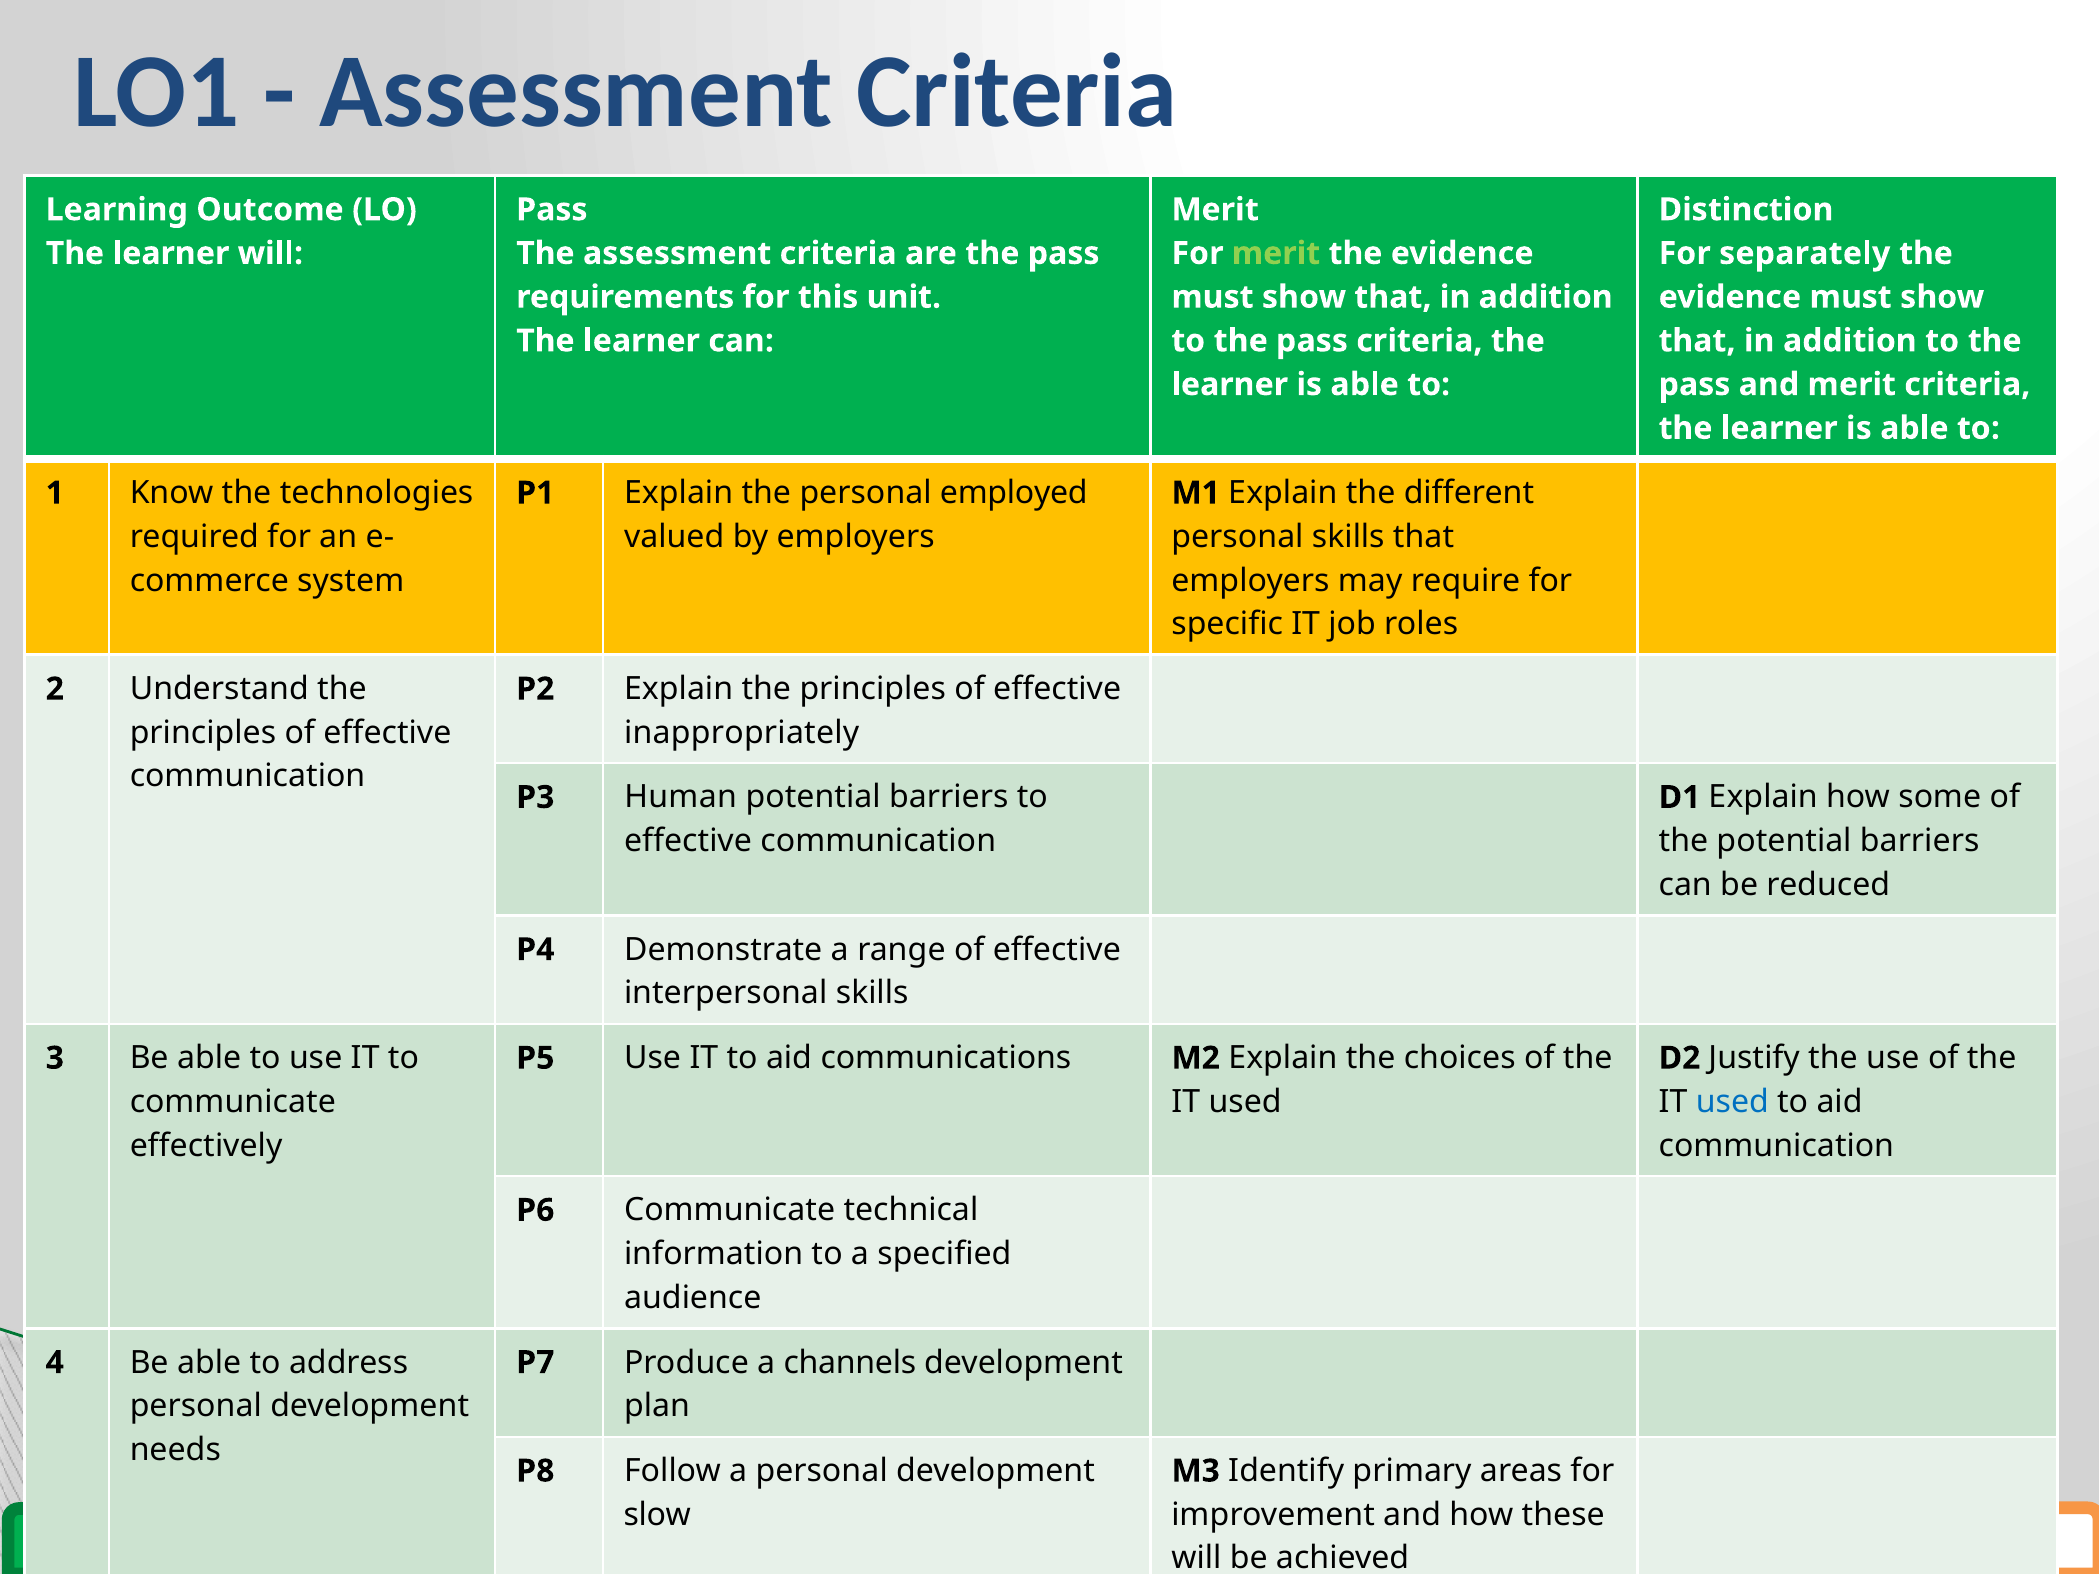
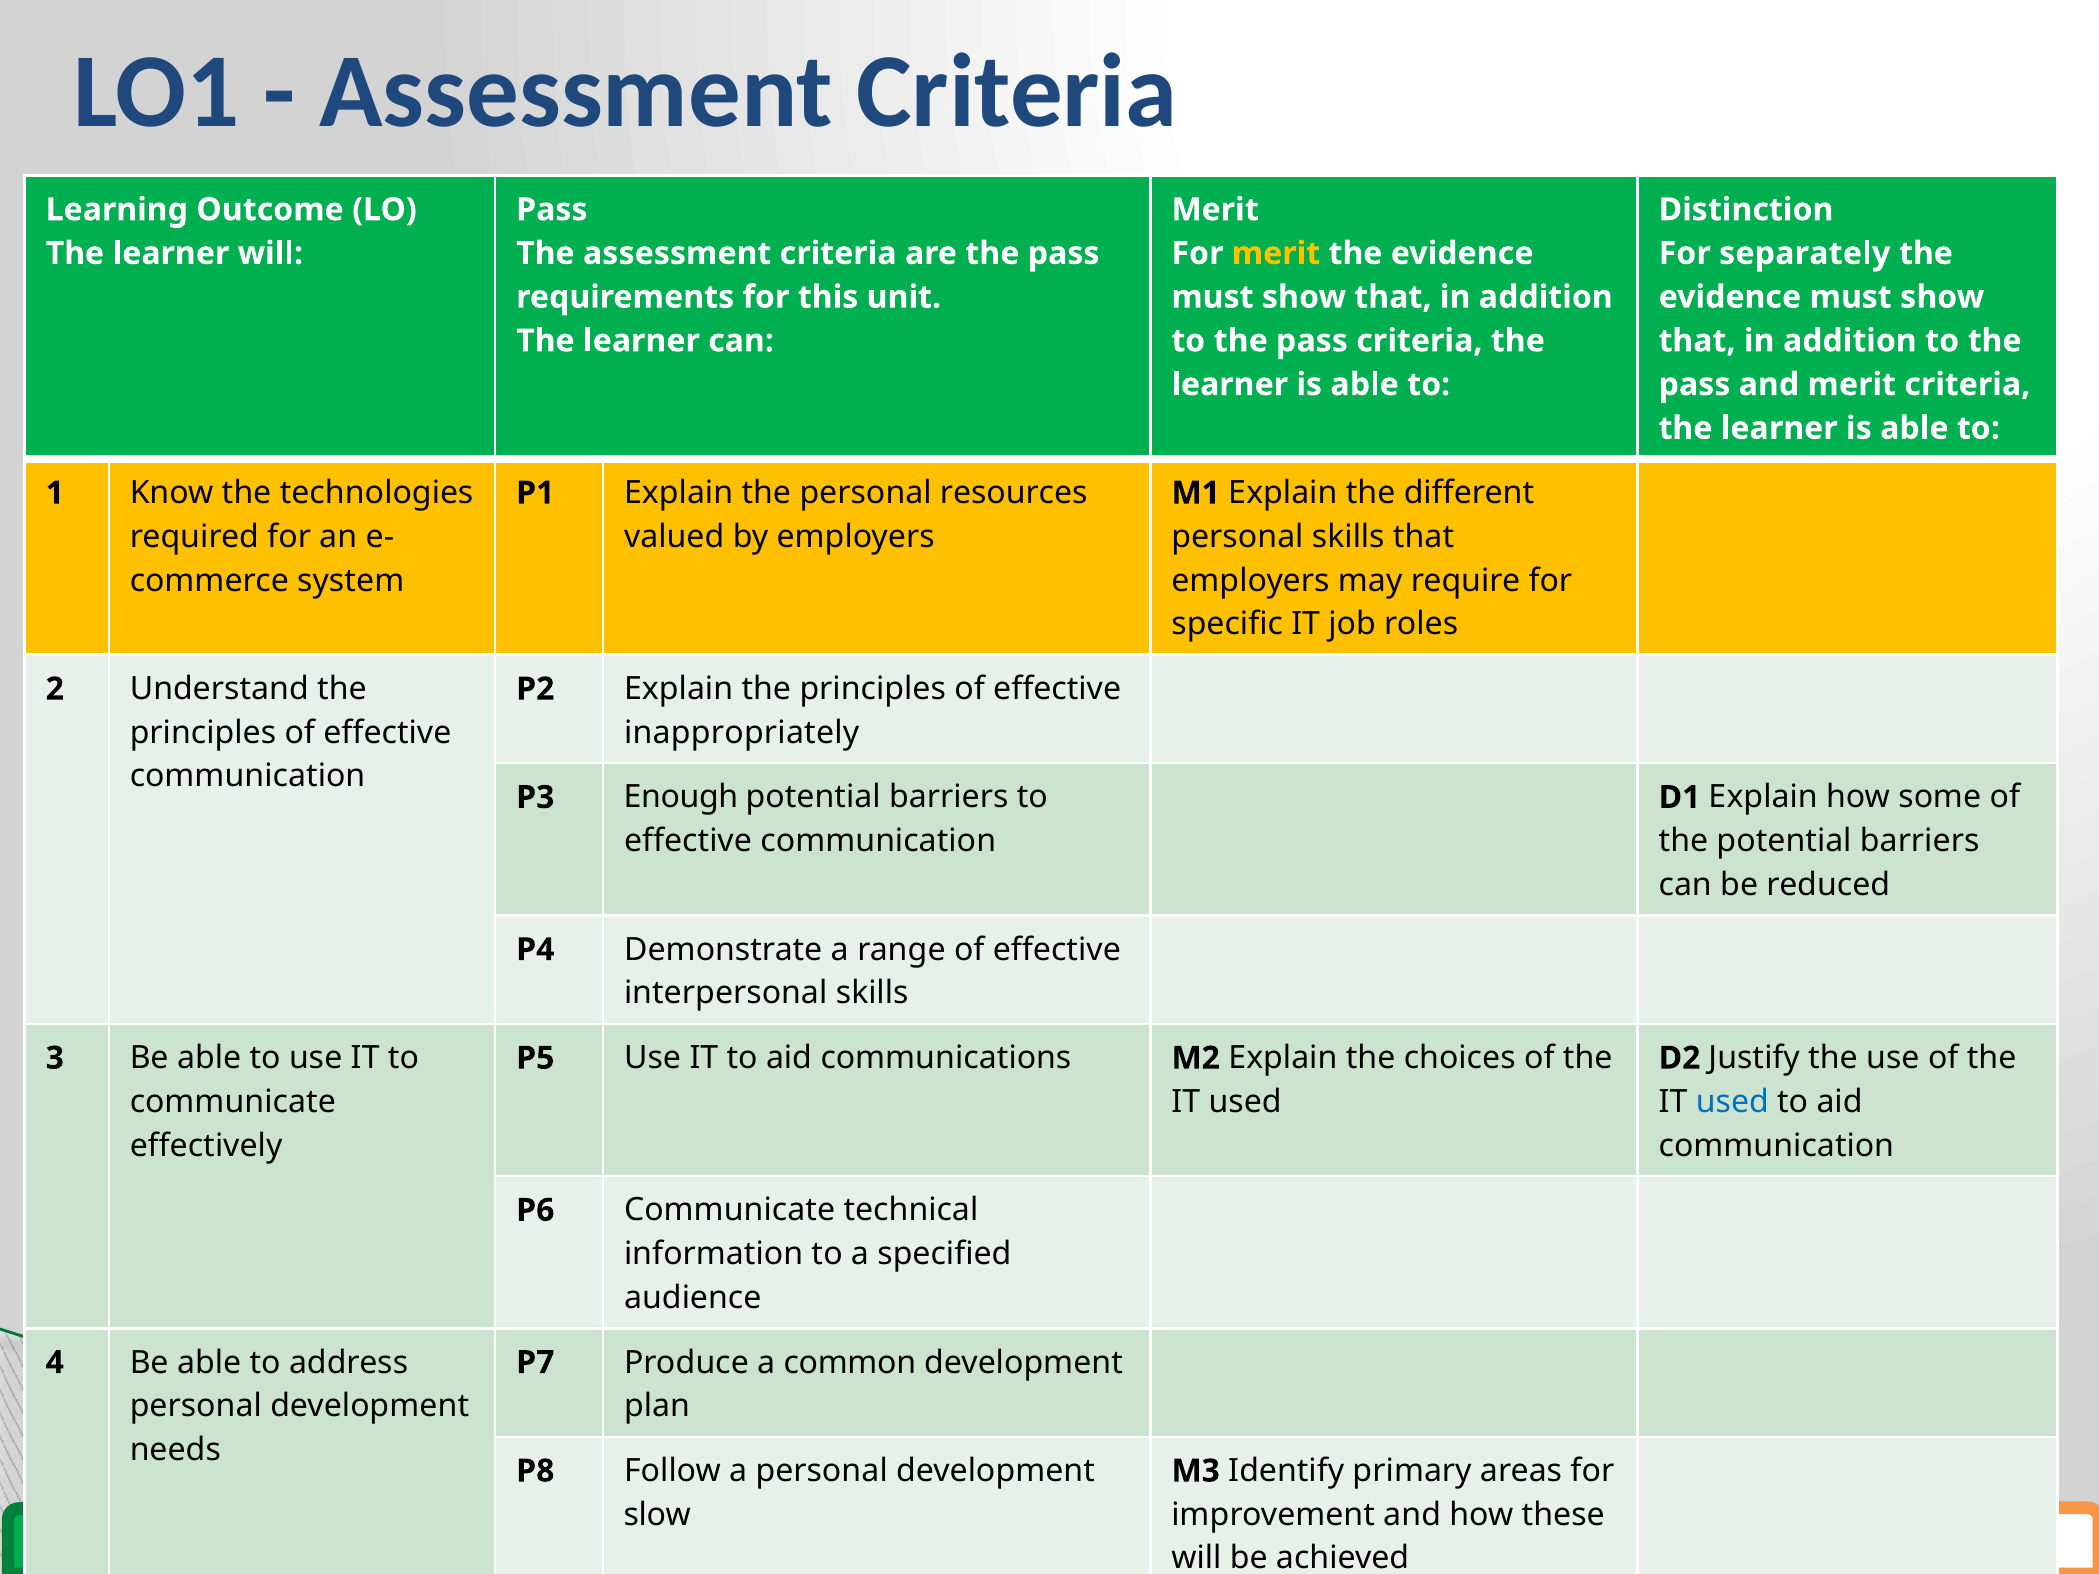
merit at (1276, 253) colour: light green -> yellow
employed: employed -> resources
Human: Human -> Enough
channels: channels -> common
